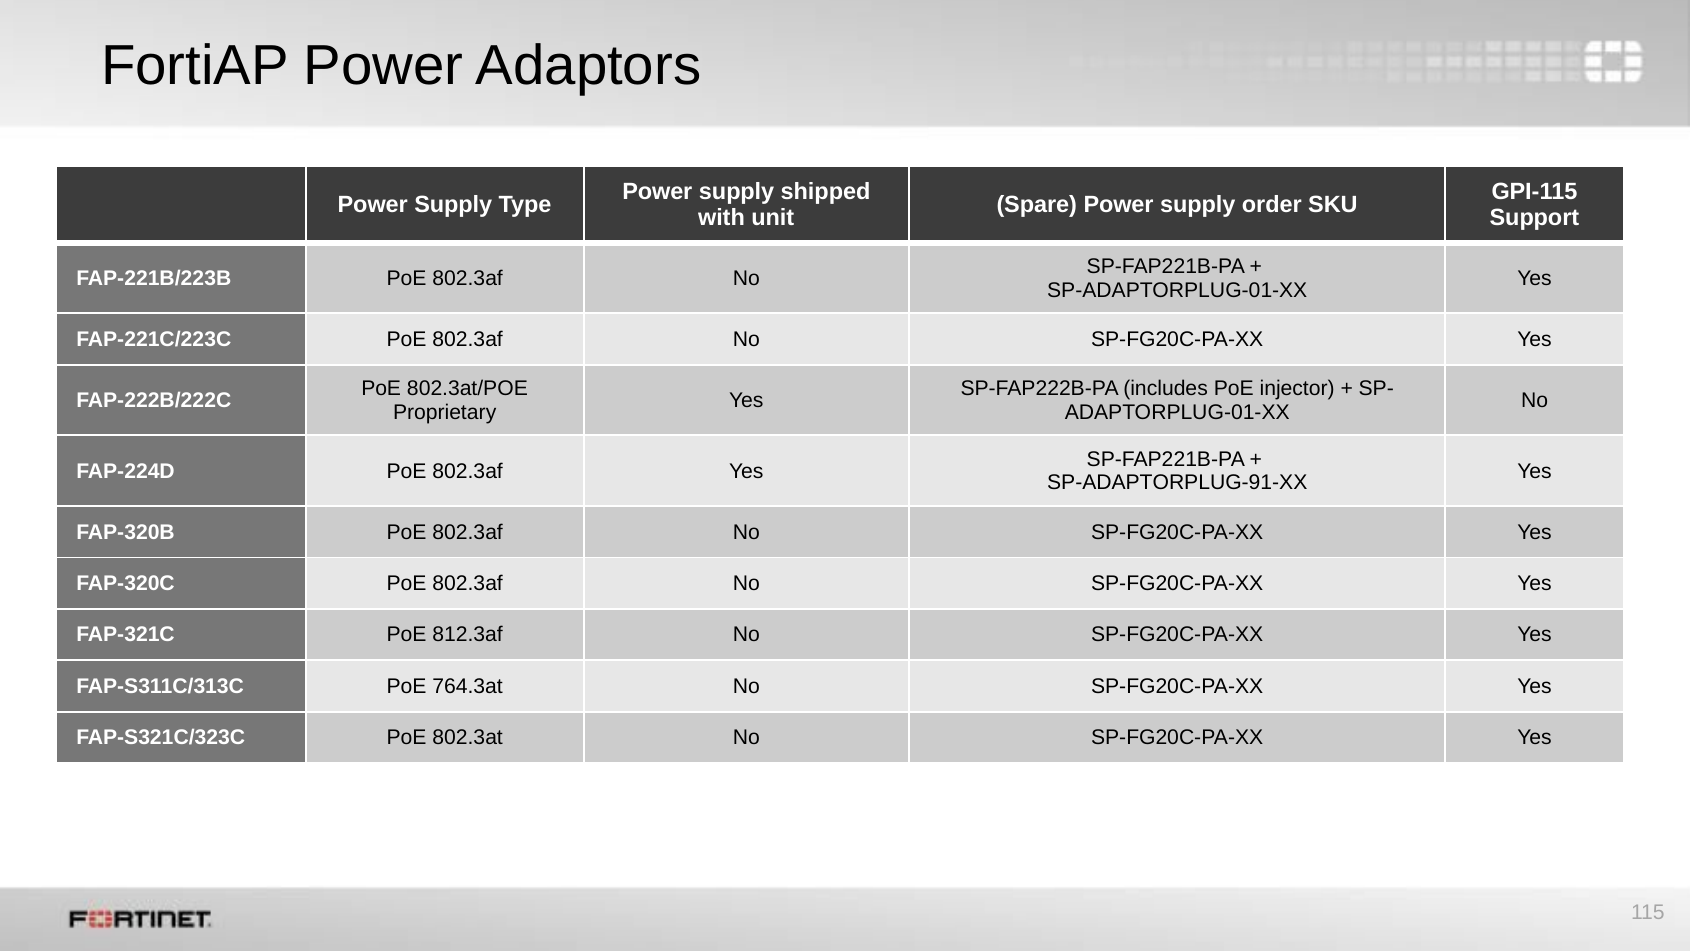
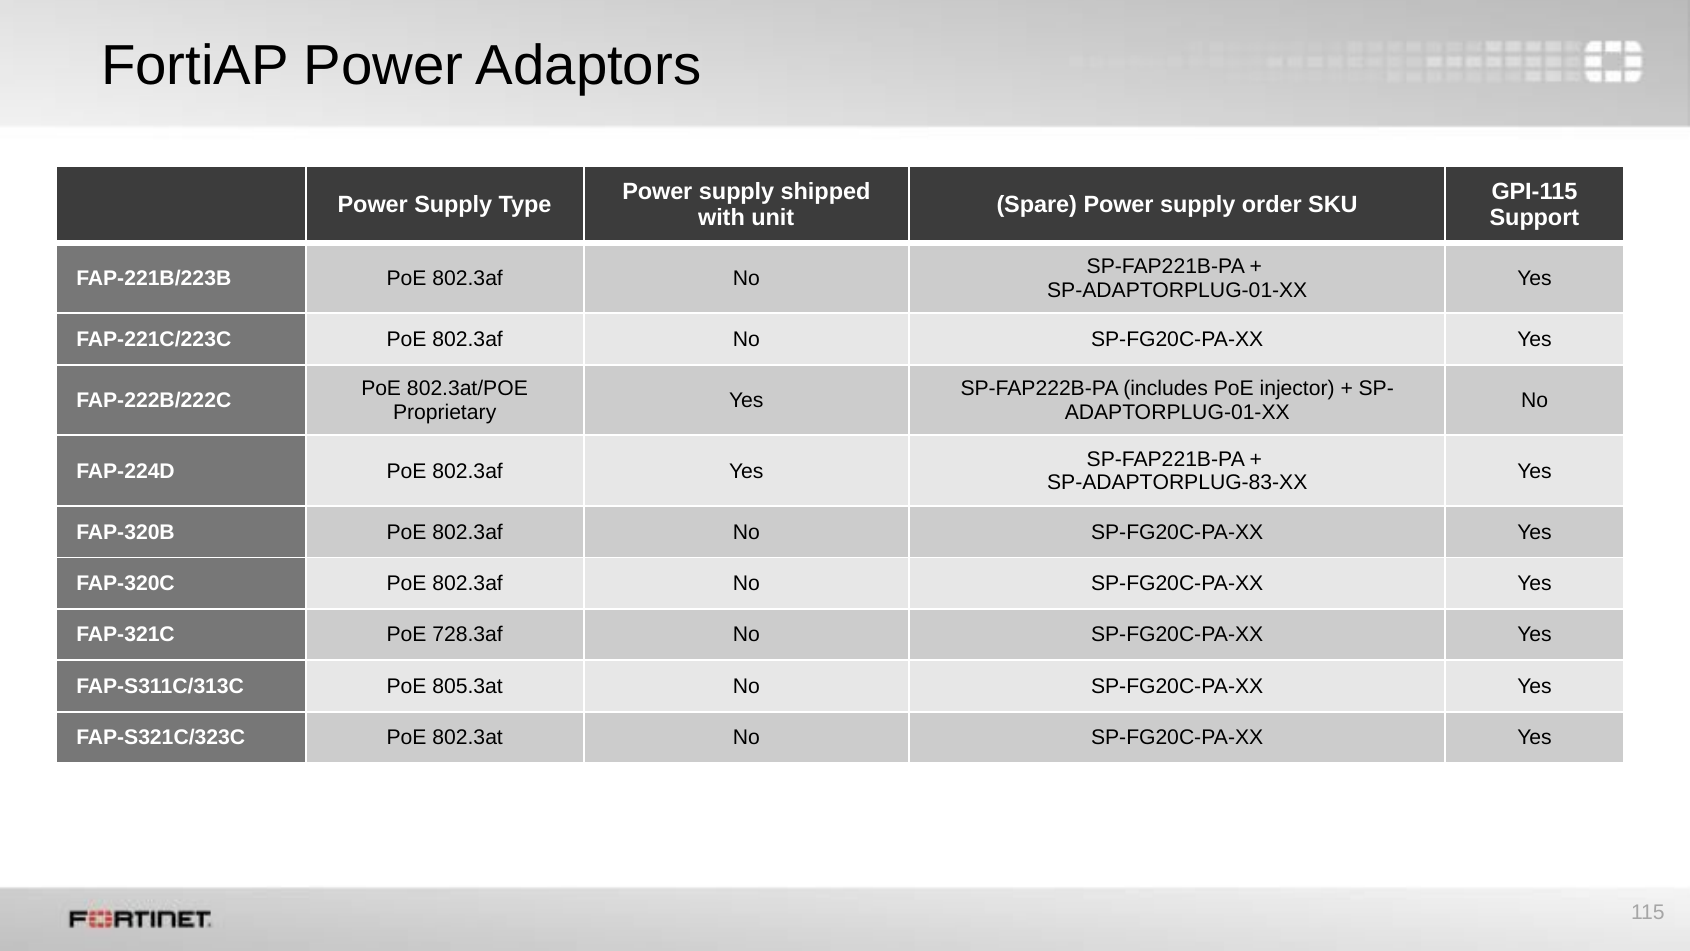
SP-ADAPTORPLUG-91-XX: SP-ADAPTORPLUG-91-XX -> SP-ADAPTORPLUG-83-XX
812.3af: 812.3af -> 728.3af
764.3at: 764.3at -> 805.3at
